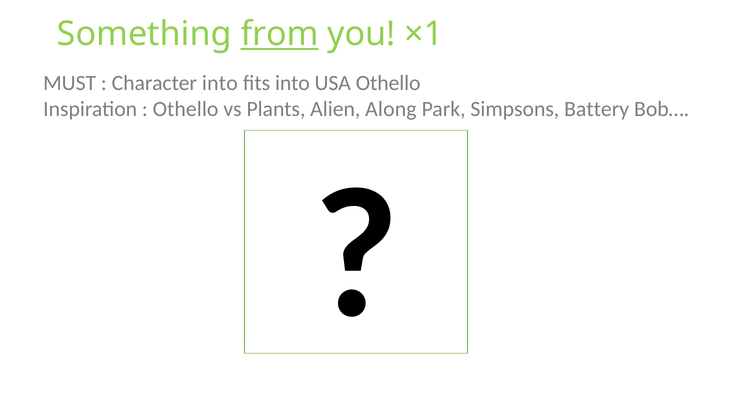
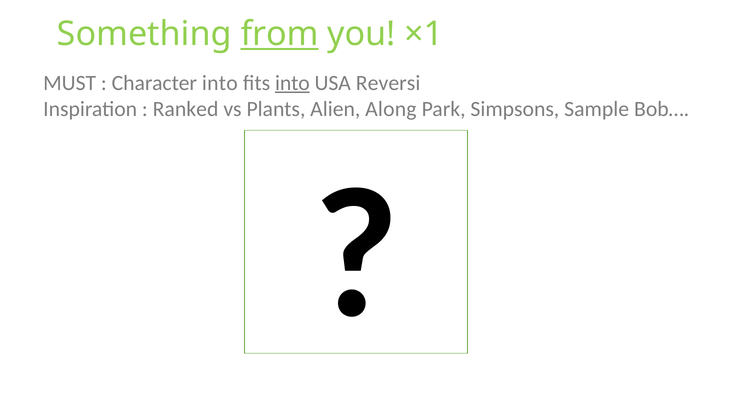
into at (292, 83) underline: none -> present
USA Othello: Othello -> Reversi
Othello at (186, 109): Othello -> Ranked
Battery: Battery -> Sample
